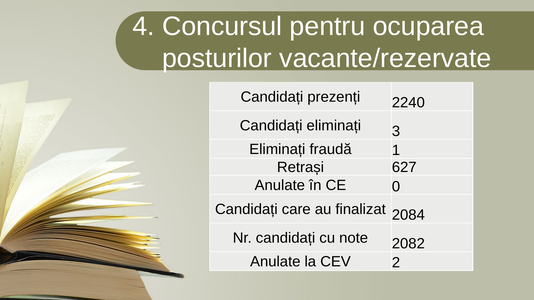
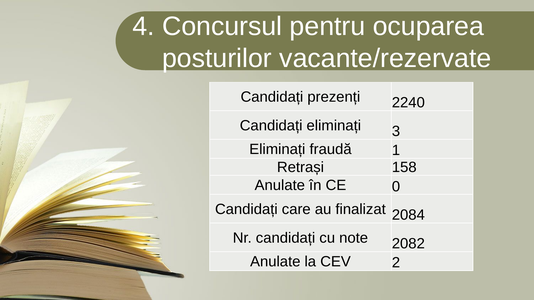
627: 627 -> 158
